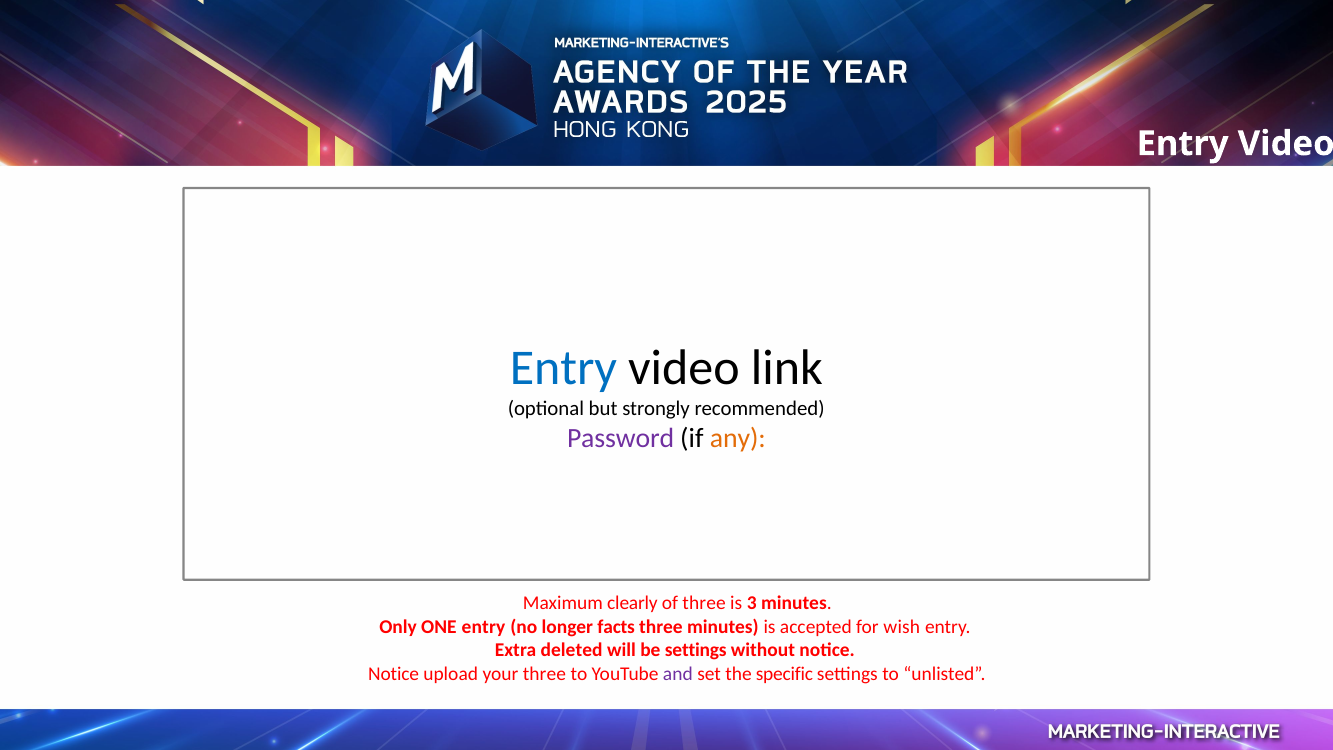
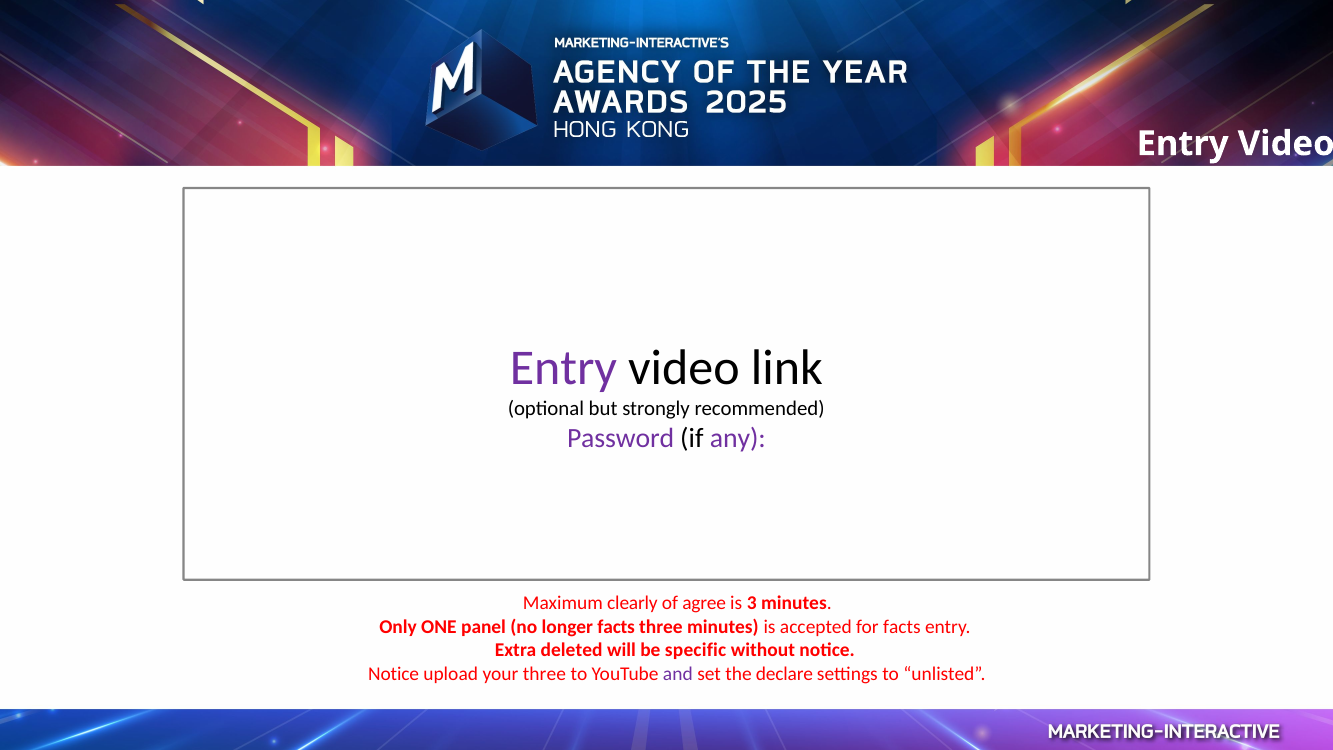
Entry at (563, 368) colour: blue -> purple
any colour: orange -> purple
of three: three -> agree
ONE entry: entry -> panel
for wish: wish -> facts
be settings: settings -> specific
specific: specific -> declare
